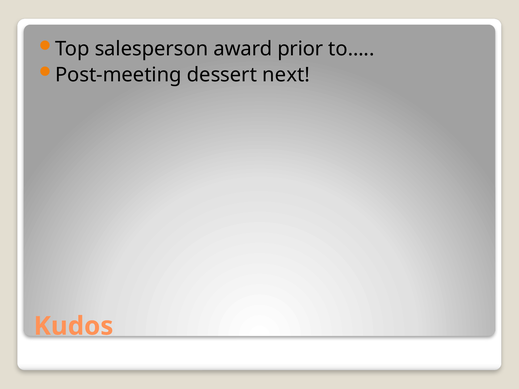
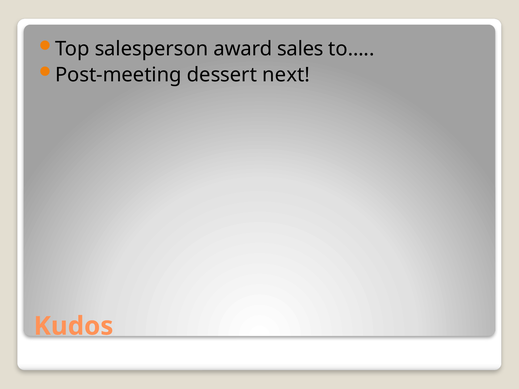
prior: prior -> sales
